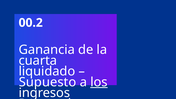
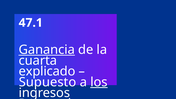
00.2: 00.2 -> 47.1
Ganancia underline: none -> present
liquidado: liquidado -> explicado
